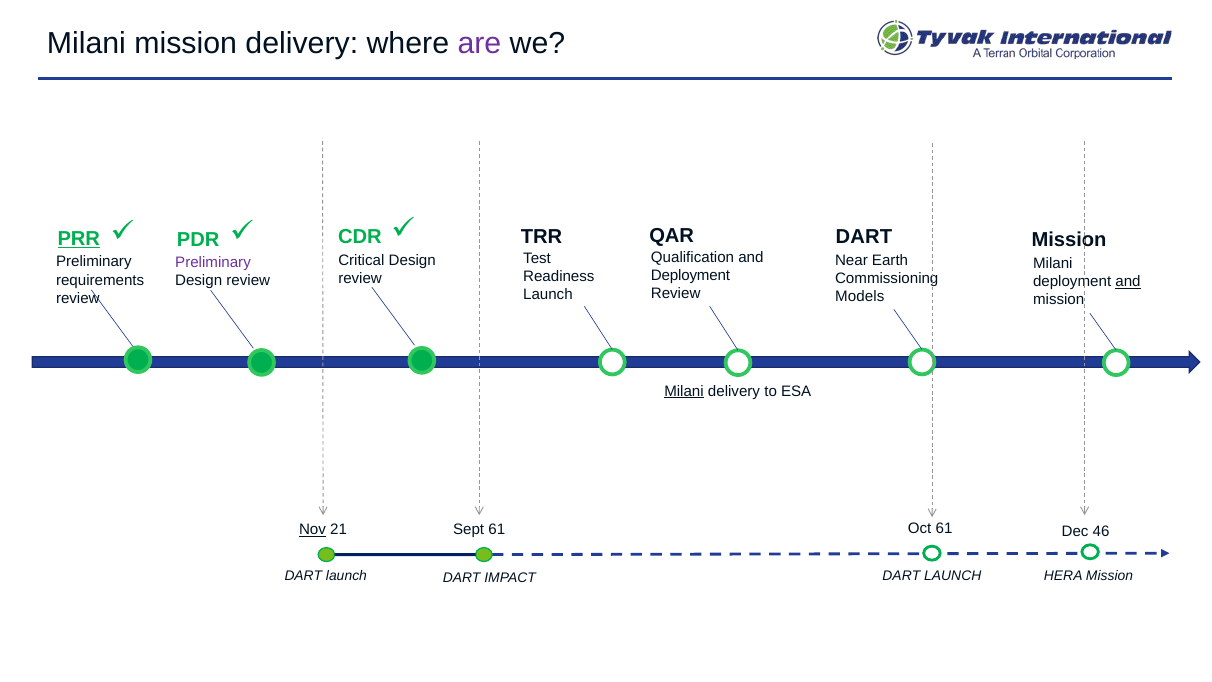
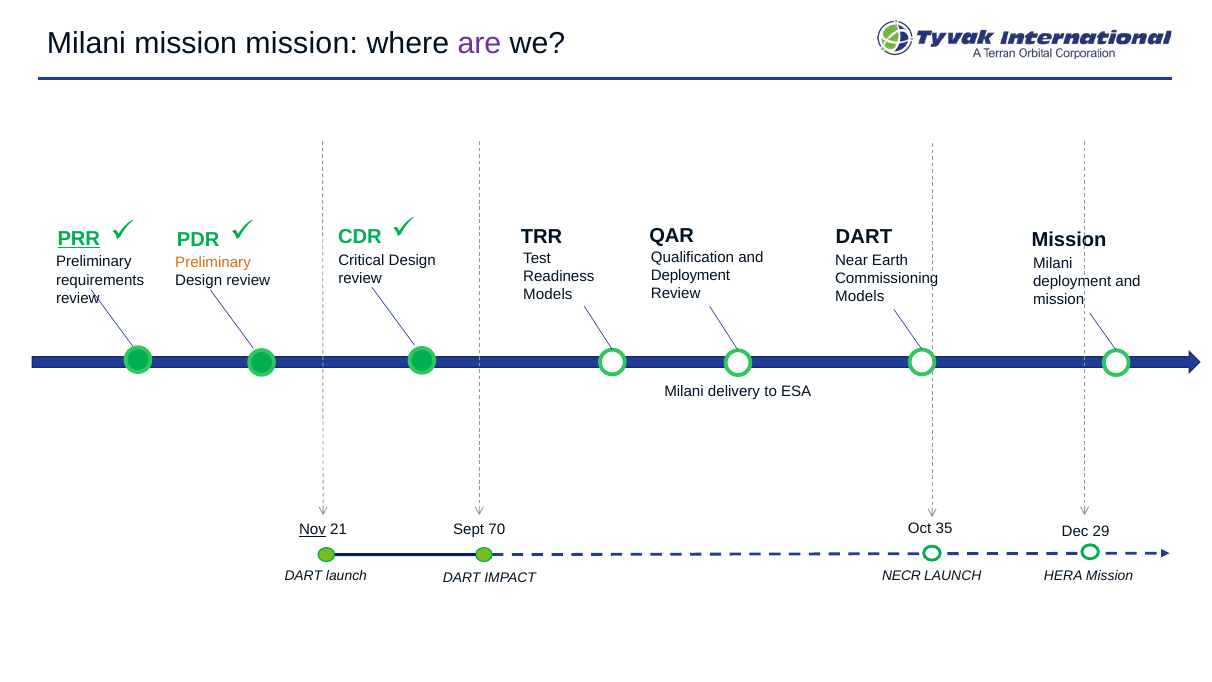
mission delivery: delivery -> mission
Preliminary at (213, 263) colour: purple -> orange
and at (1128, 282) underline: present -> none
Launch at (548, 295): Launch -> Models
Milani at (684, 391) underline: present -> none
Sept 61: 61 -> 70
Oct 61: 61 -> 35
46: 46 -> 29
IMPACT DART: DART -> NECR
